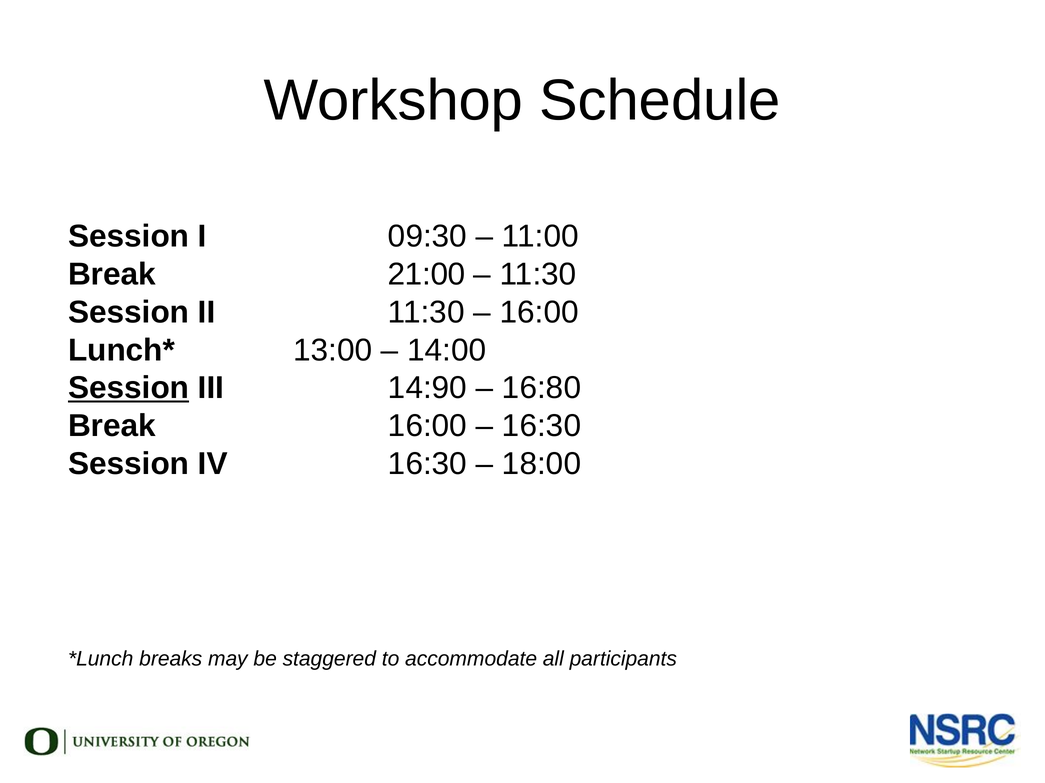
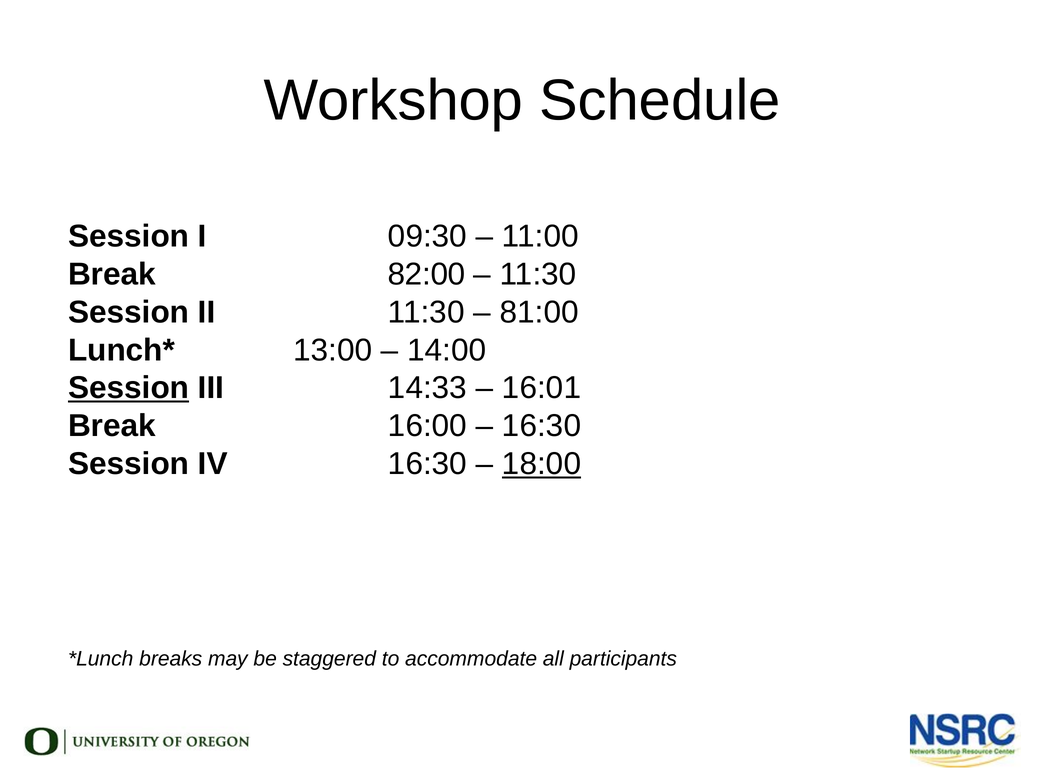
21:00: 21:00 -> 82:00
16:00 at (539, 313): 16:00 -> 81:00
14:90: 14:90 -> 14:33
16:80: 16:80 -> 16:01
18:00 underline: none -> present
